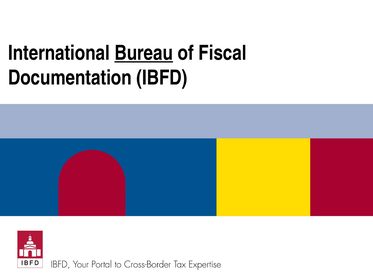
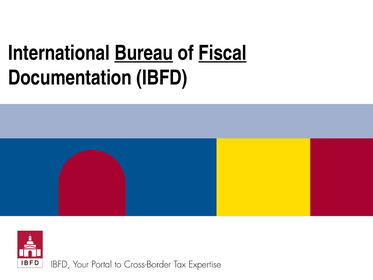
Fiscal underline: none -> present
